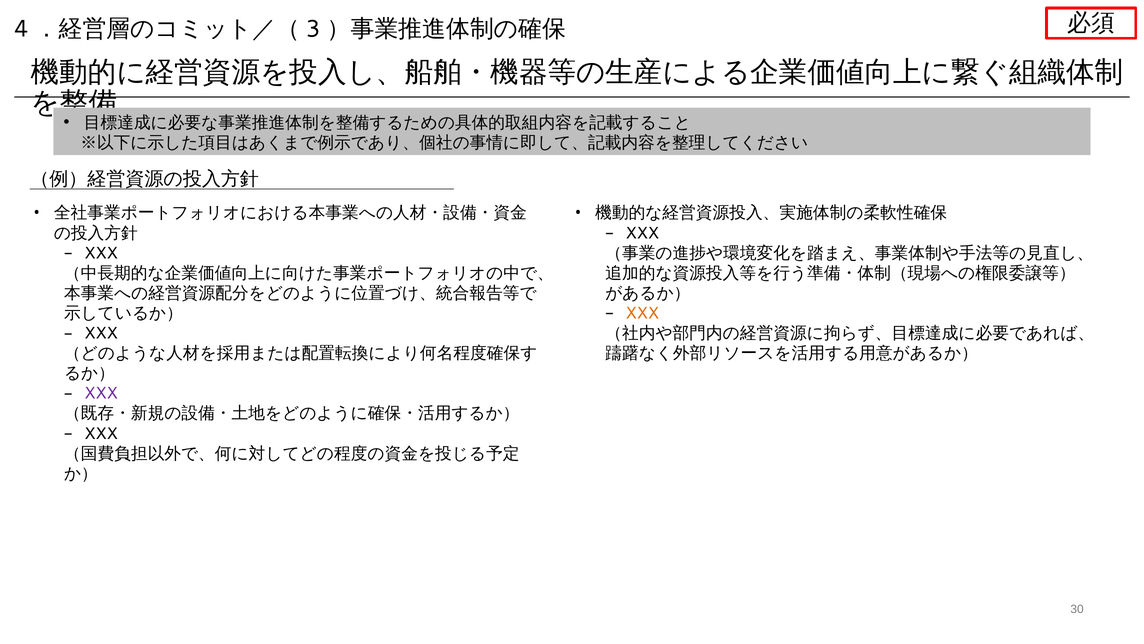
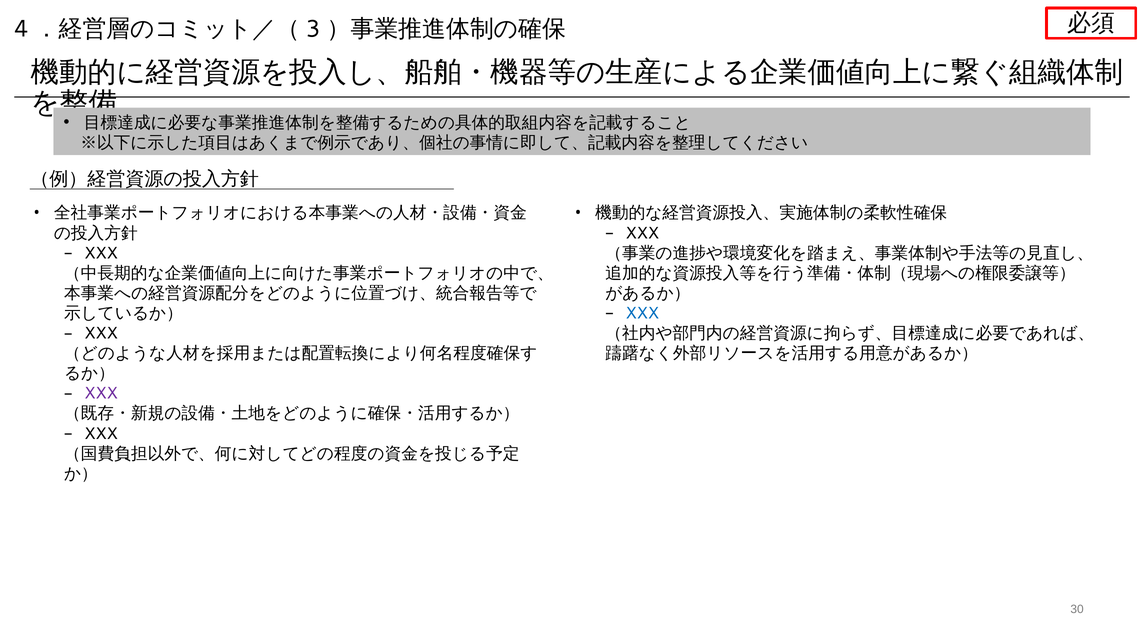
XXX at (642, 313) colour: orange -> blue
